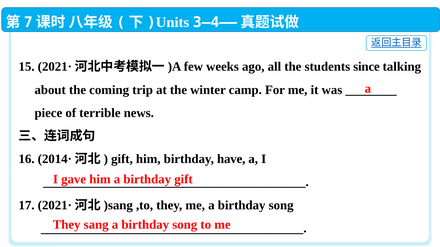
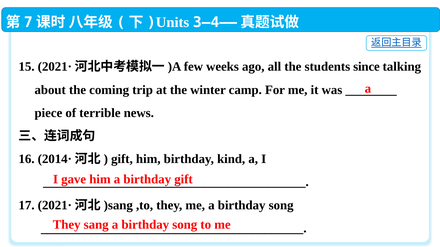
have: have -> kind
